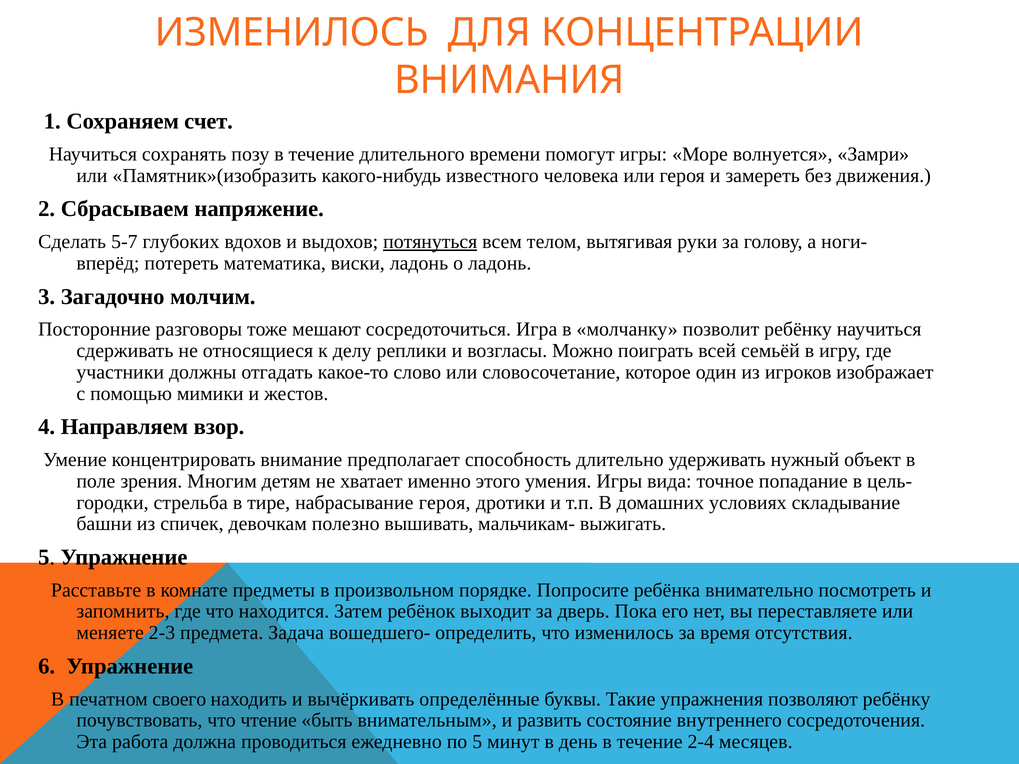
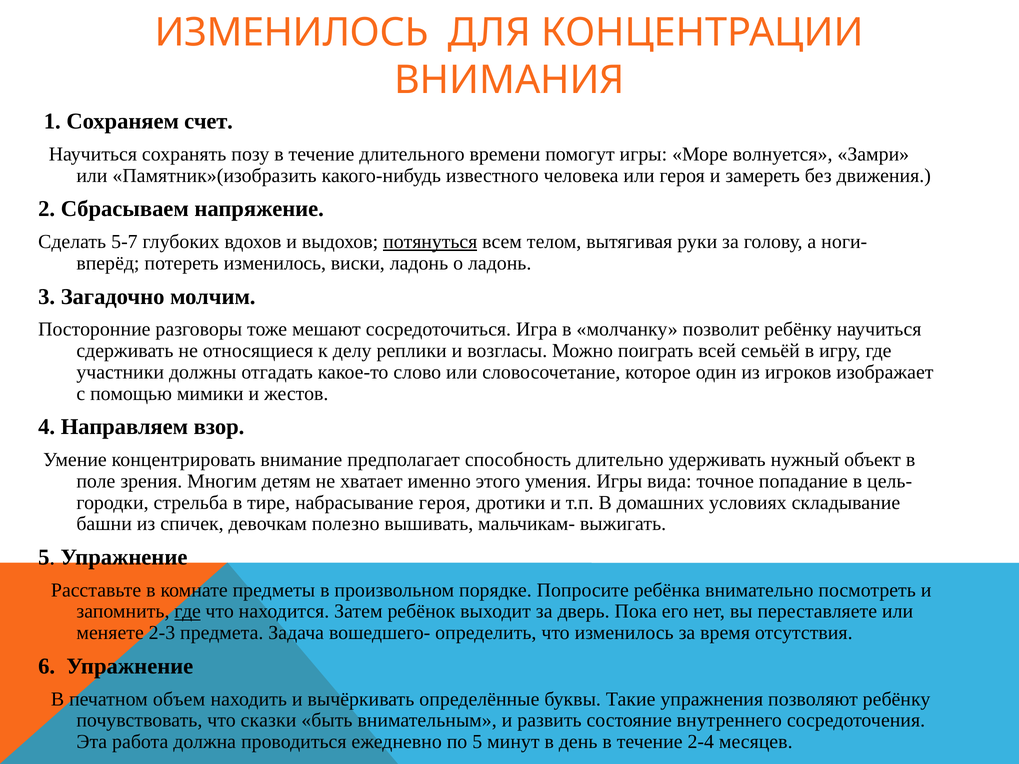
потереть математика: математика -> изменилось
где at (188, 612) underline: none -> present
своего: своего -> объем
чтение: чтение -> сказки
